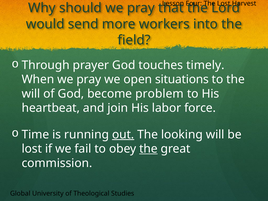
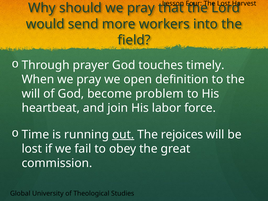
situations: situations -> definition
looking: looking -> rejoices
the at (148, 149) underline: present -> none
